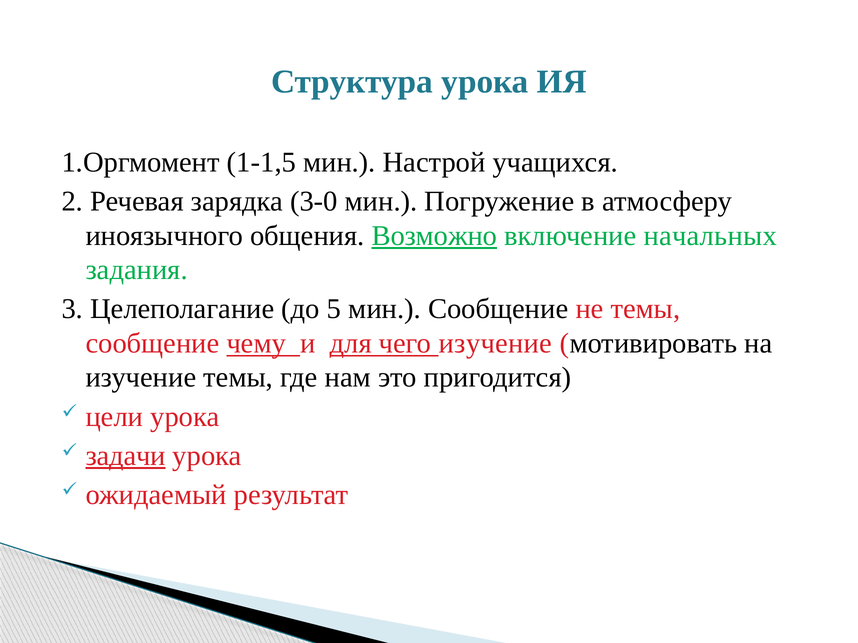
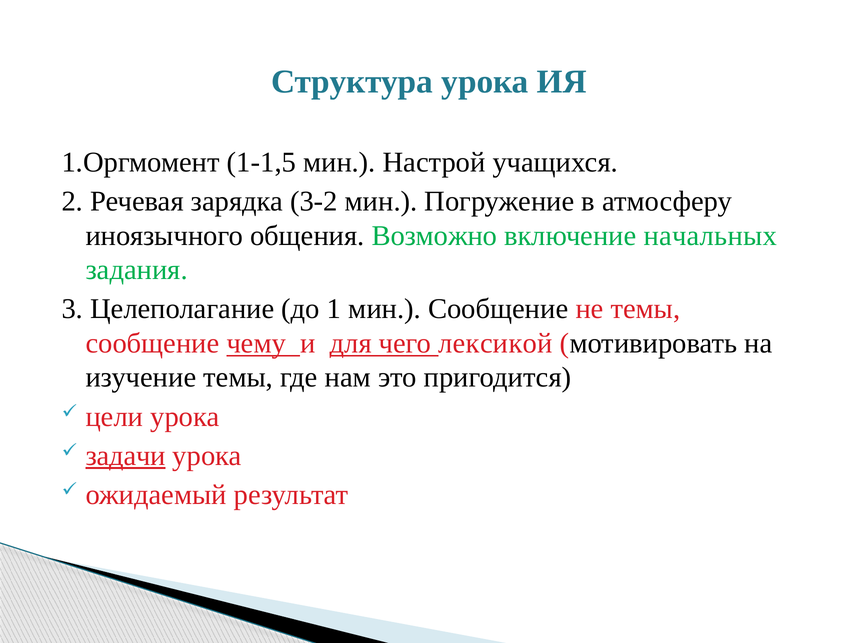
3-0: 3-0 -> 3-2
Возможно underline: present -> none
5: 5 -> 1
чего изучение: изучение -> лексикой
